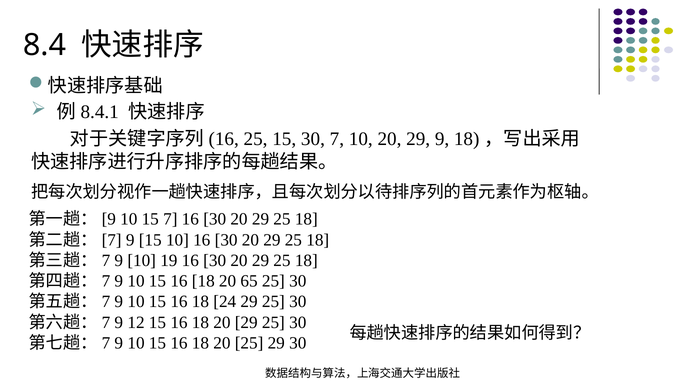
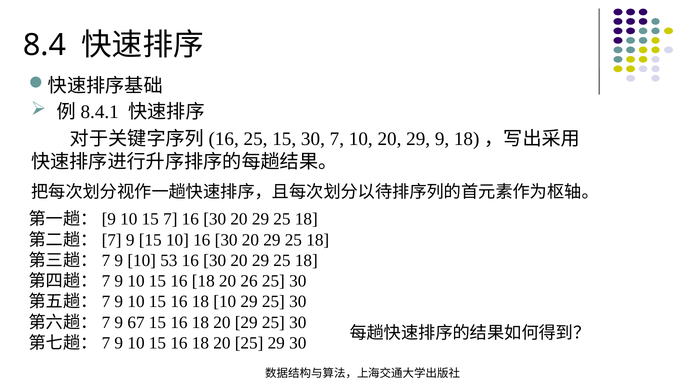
19: 19 -> 53
65: 65 -> 26
18 24: 24 -> 10
12: 12 -> 67
